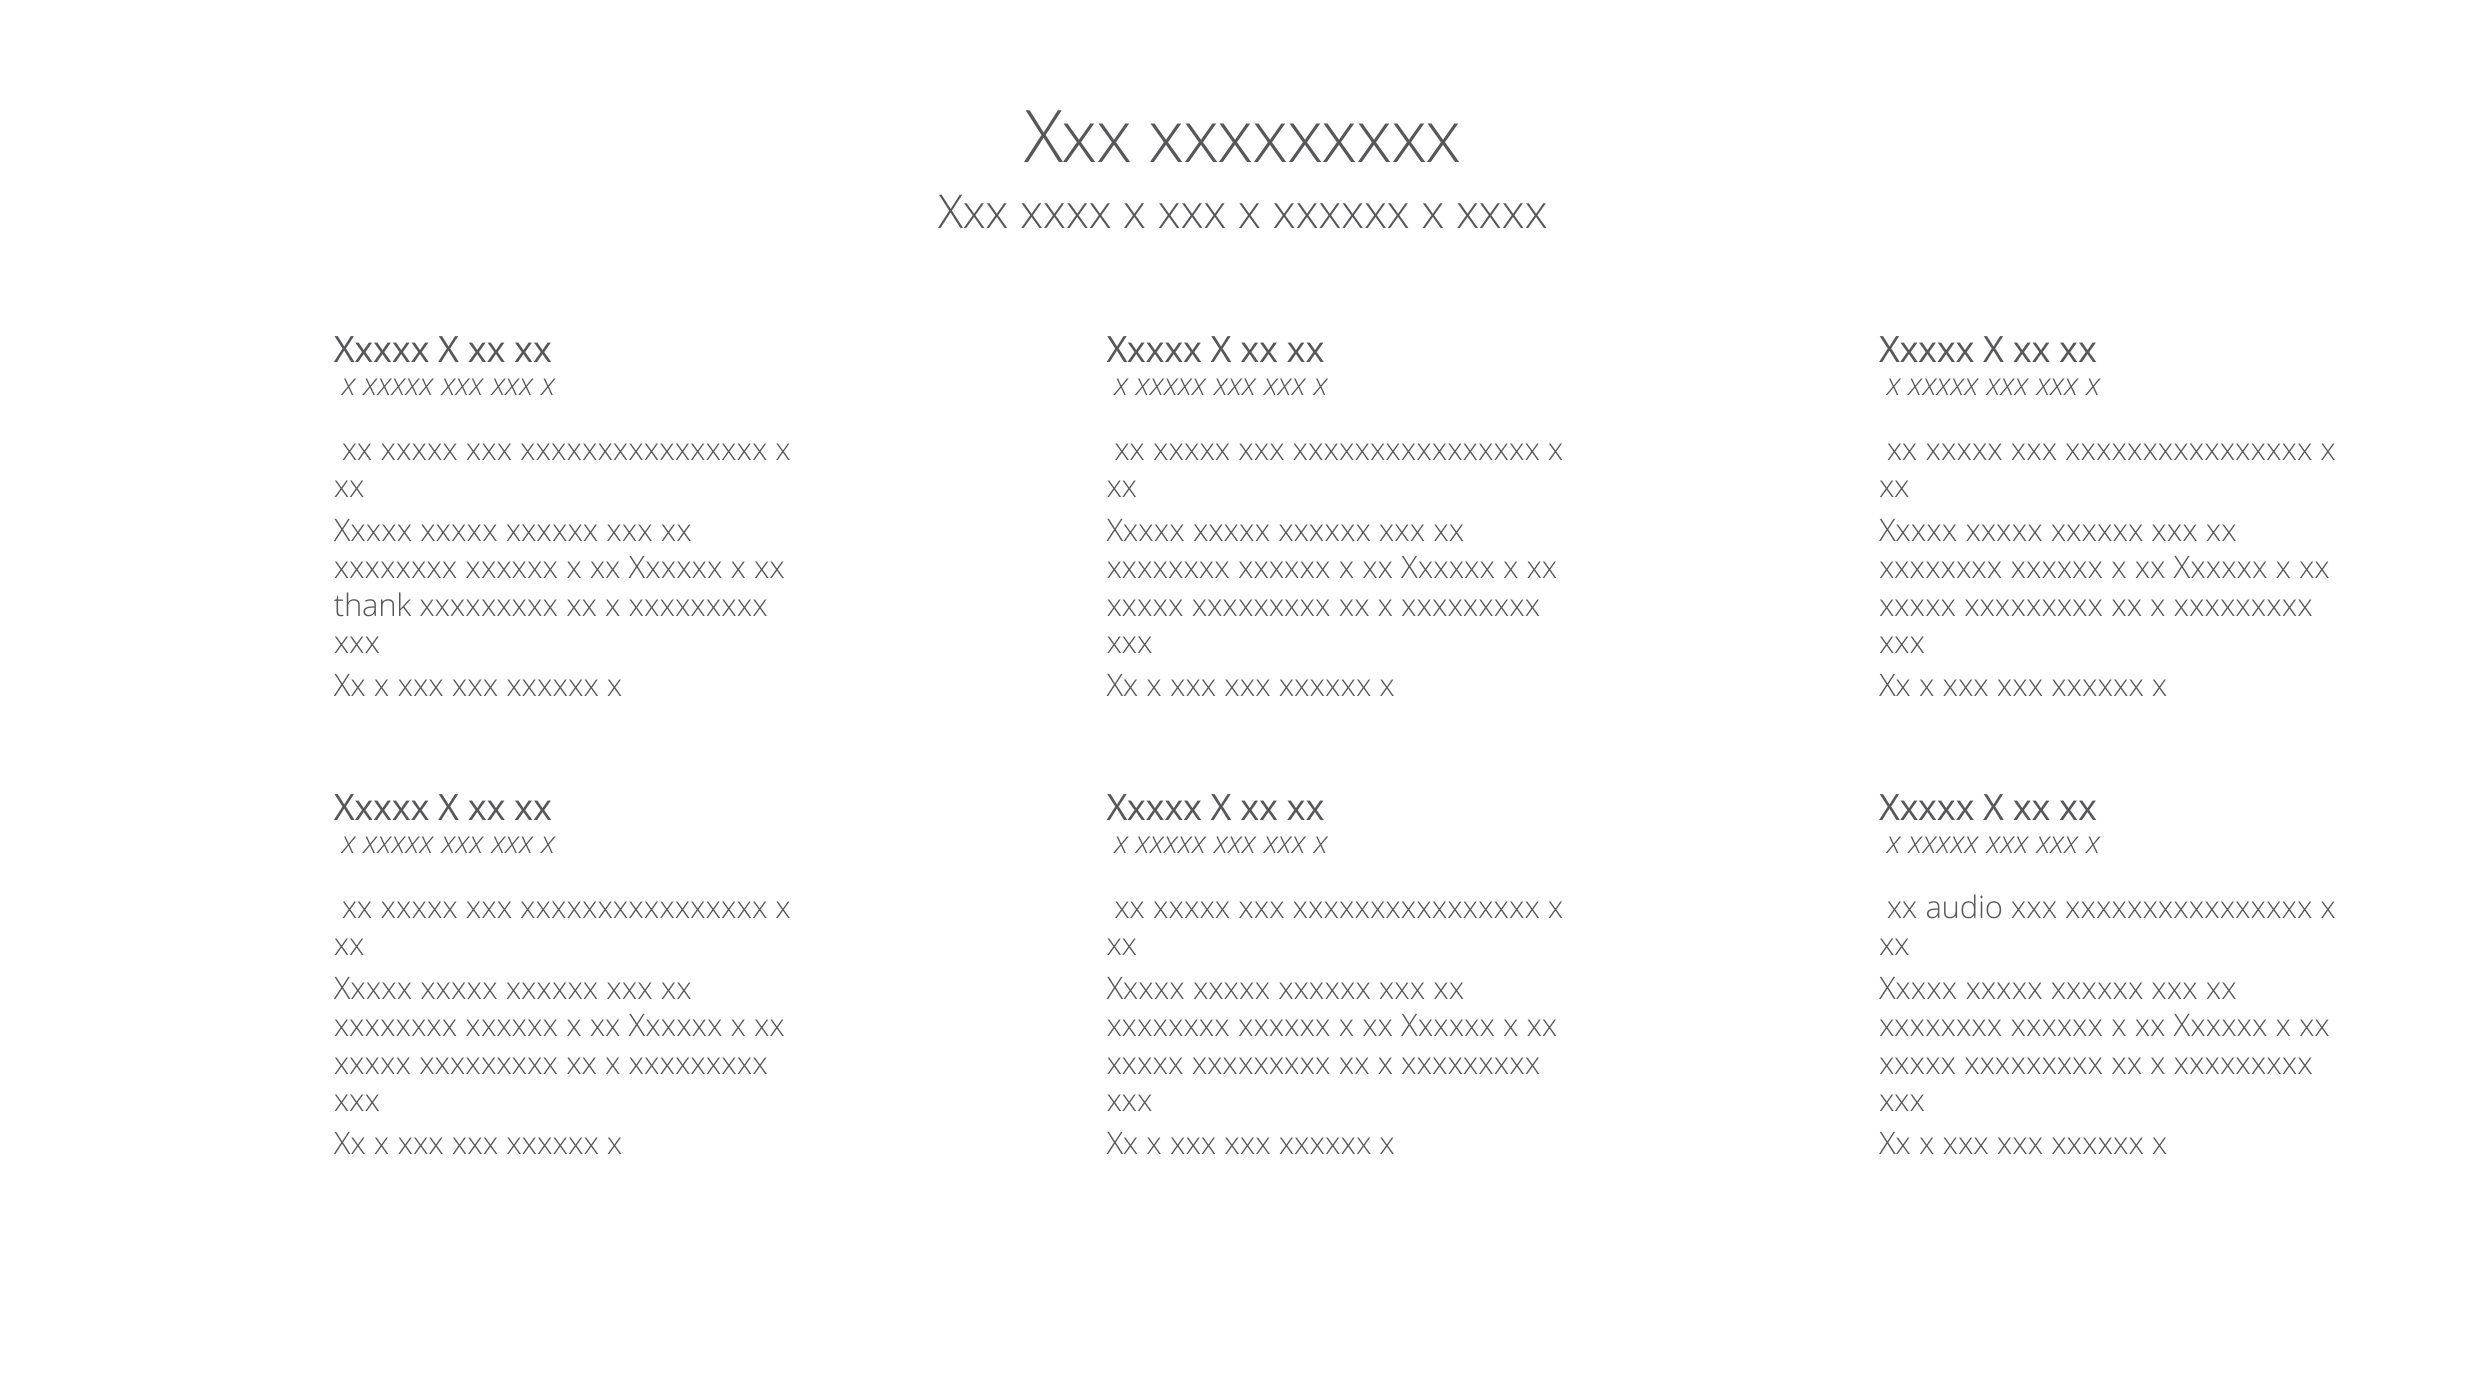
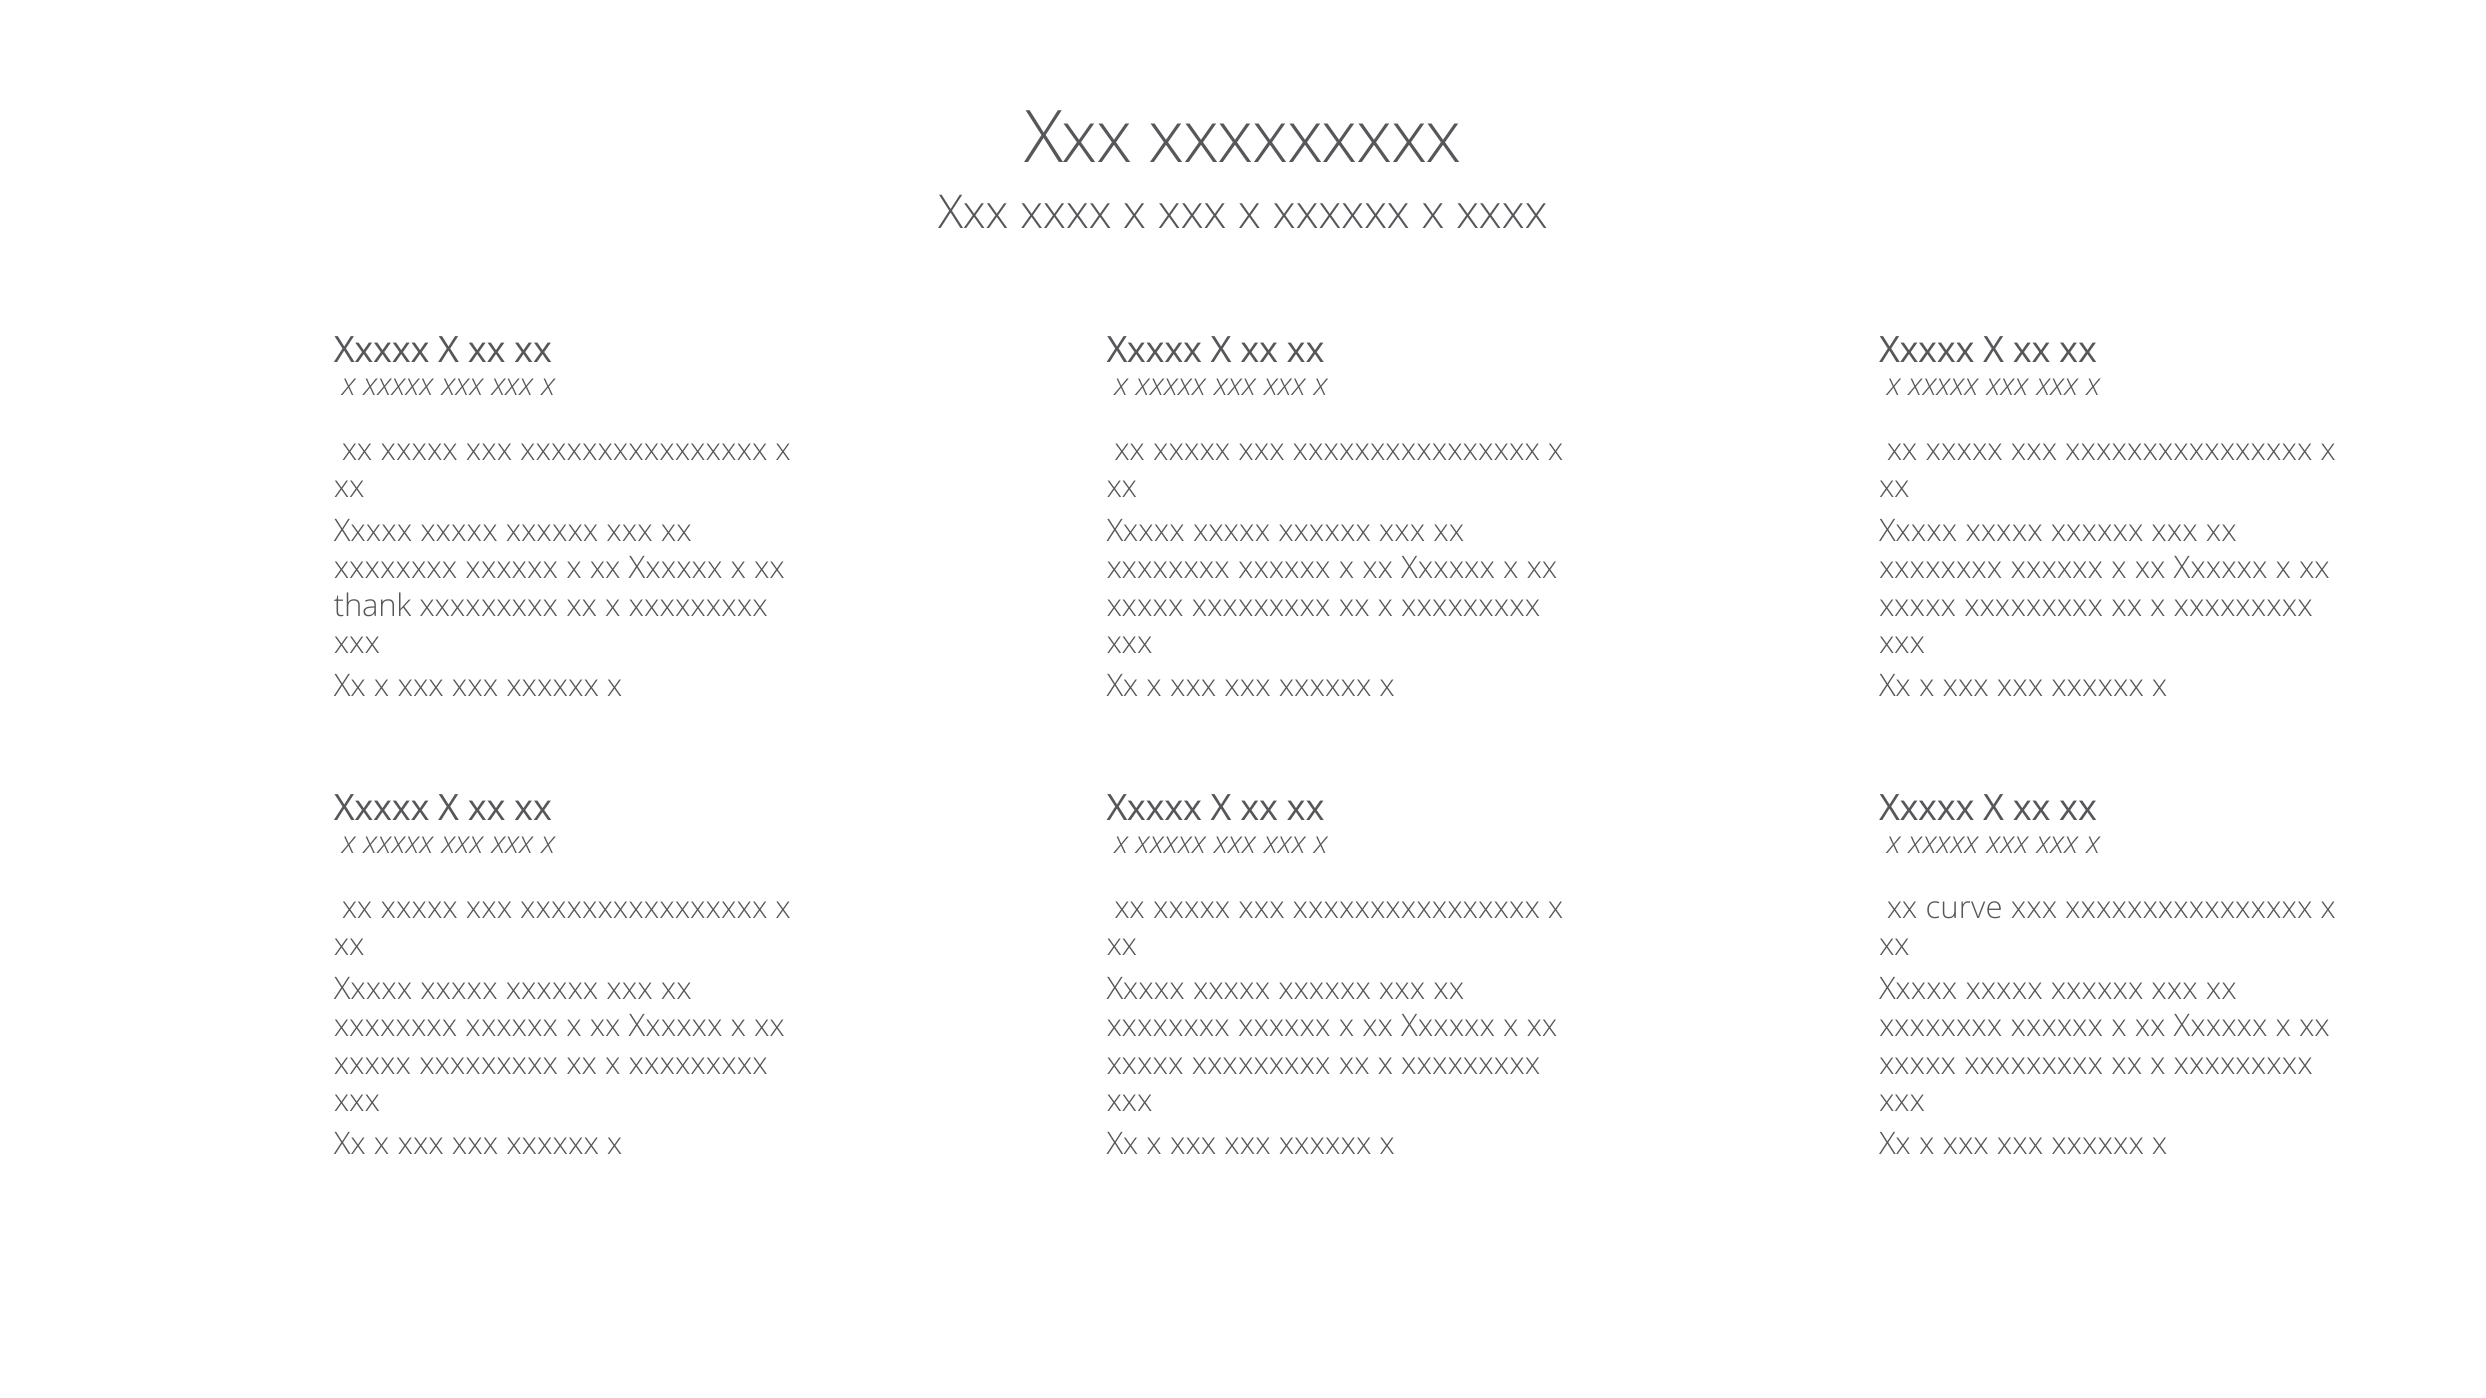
audio: audio -> curve
